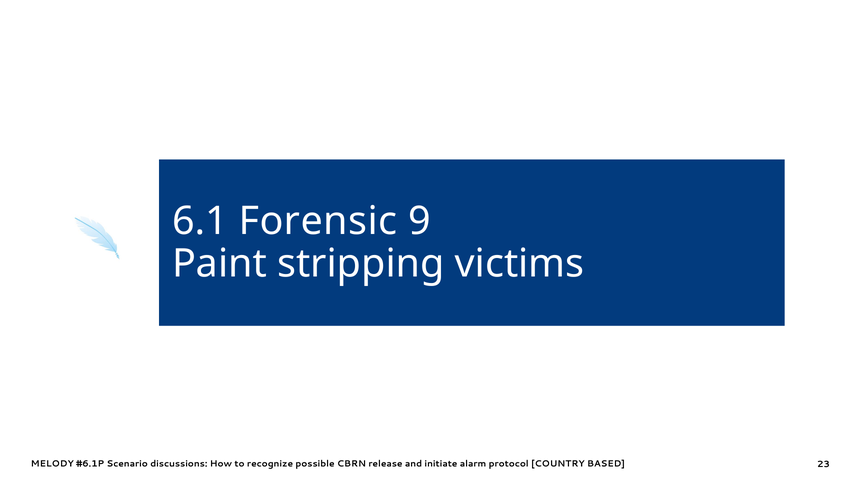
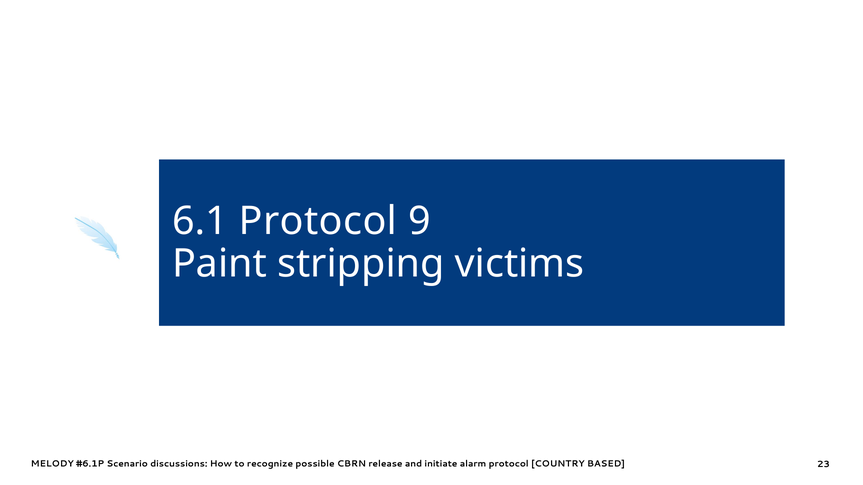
6.1 Forensic: Forensic -> Protocol
